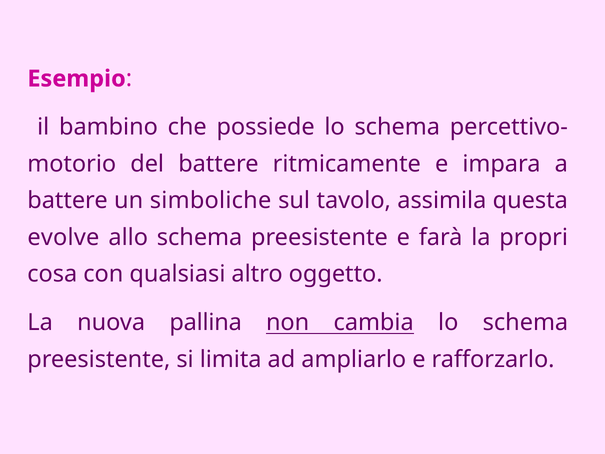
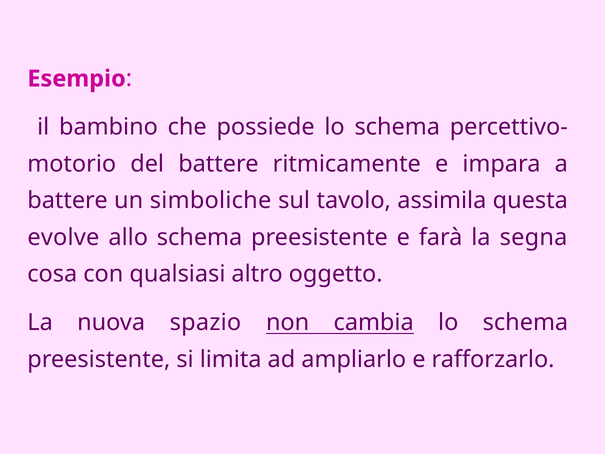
propri: propri -> segna
pallina: pallina -> spazio
